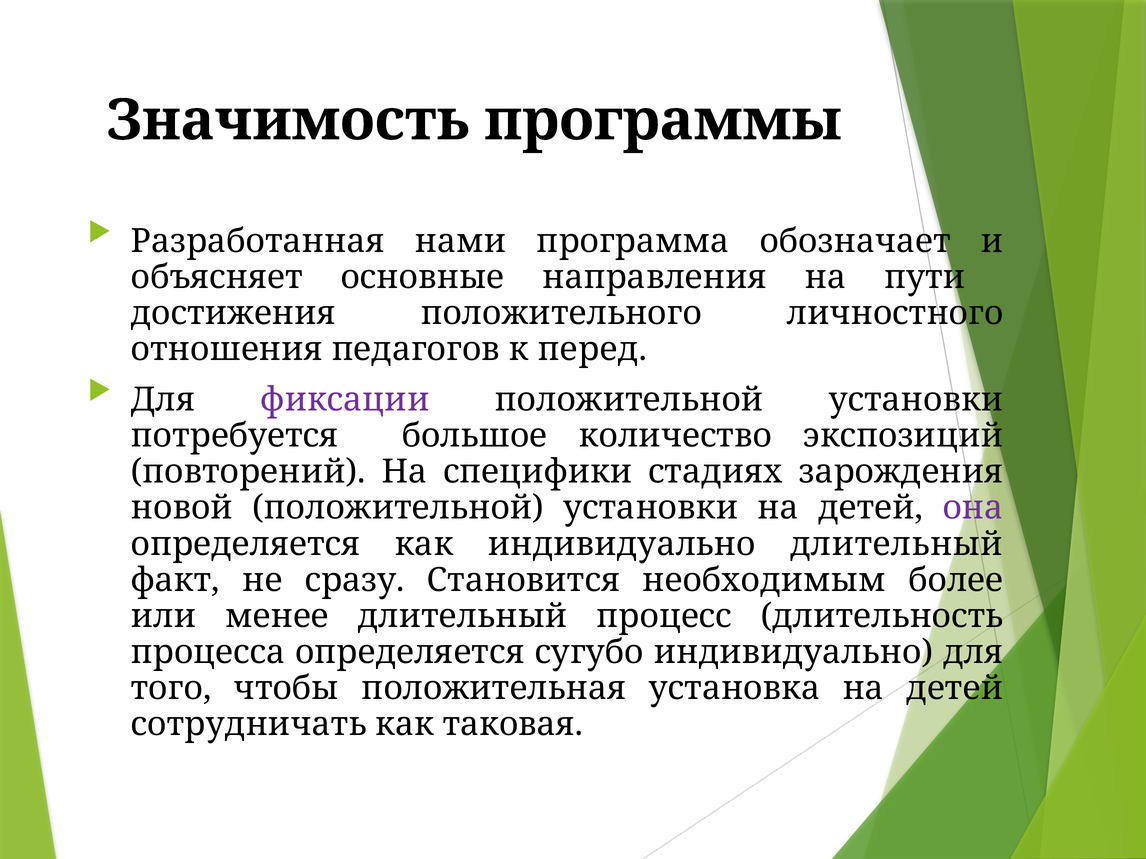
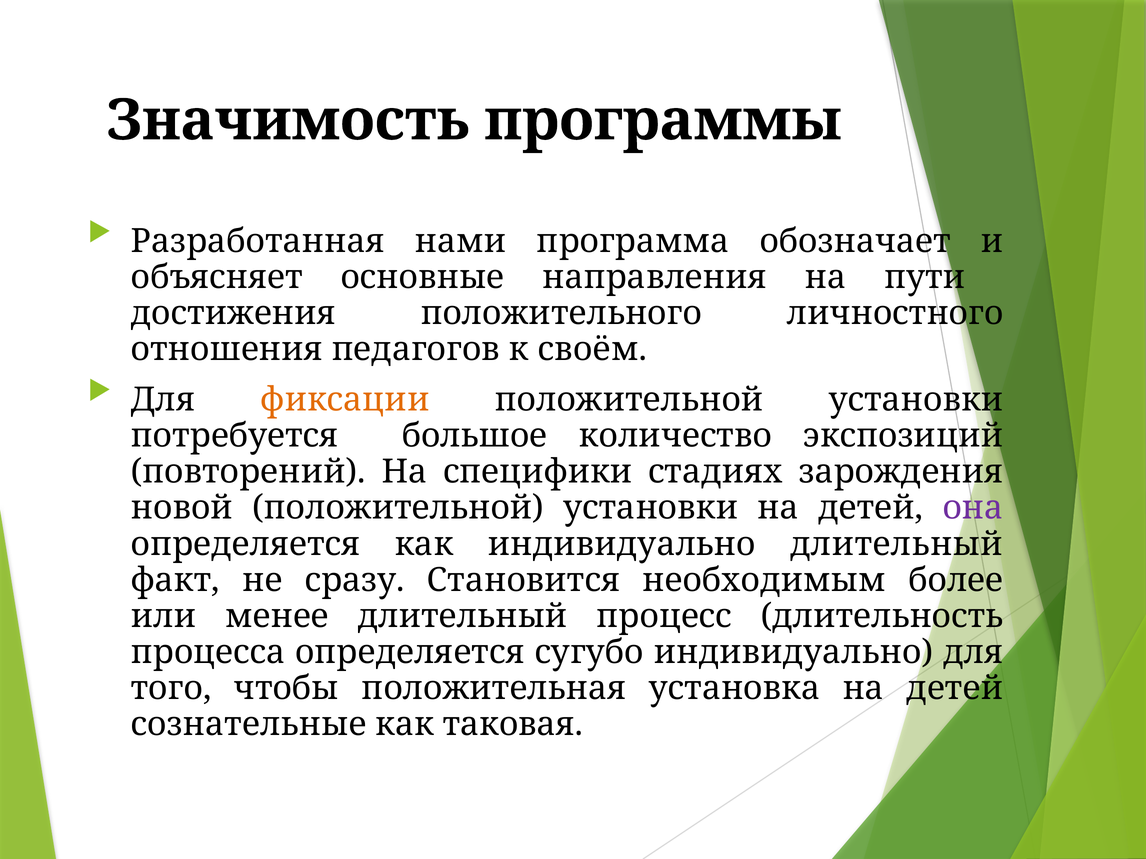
перед: перед -> своём
фиксации colour: purple -> orange
сотрудничать: сотрудничать -> сознательные
